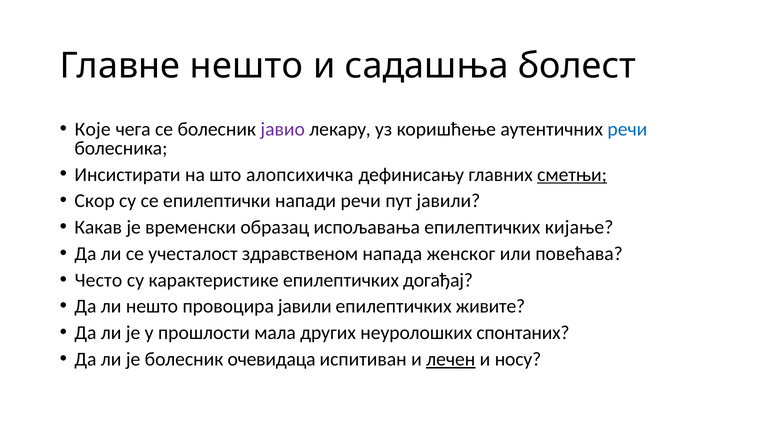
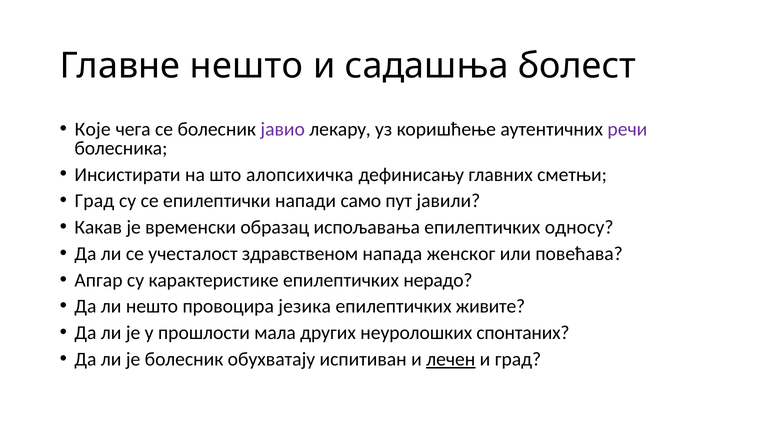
речи at (627, 129) colour: blue -> purple
сметњи underline: present -> none
Скор at (95, 201): Скор -> Град
напади речи: речи -> само
кијање: кијање -> односу
Често: Често -> Апгар
догађај: догађај -> нерадо
провоцира јавили: јавили -> језика
очевидаца: очевидаца -> обухватају
и носу: носу -> град
